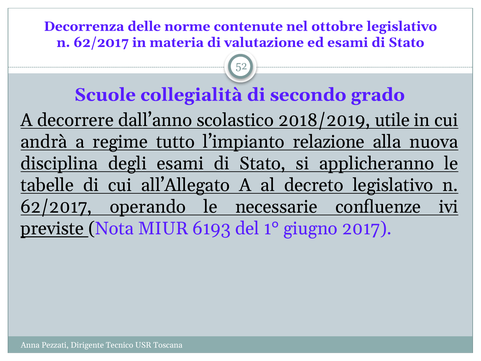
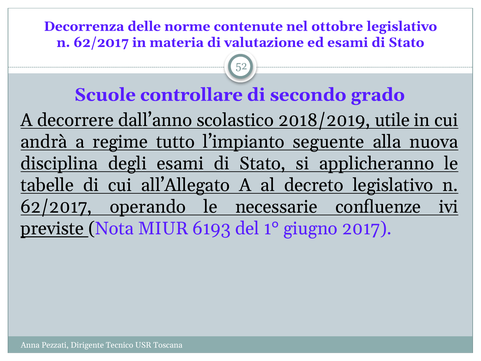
collegialità: collegialità -> controllare
relazione: relazione -> seguente
